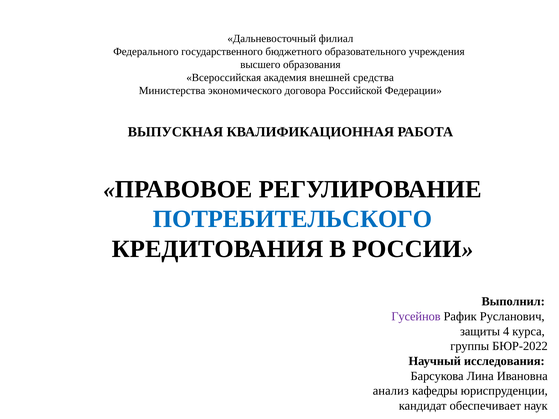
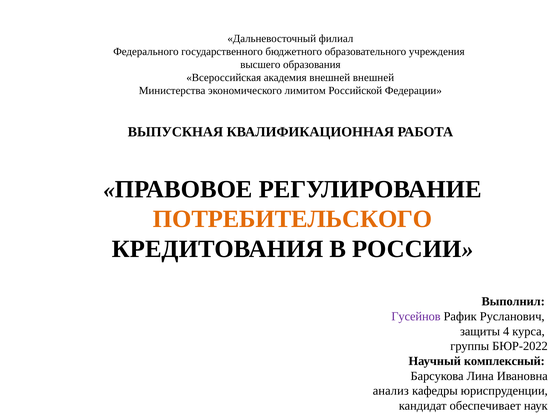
внешней средства: средства -> внешней
договора: договора -> лимитом
ПОТРЕБИТЕЛЬСКОГО colour: blue -> orange
исследования: исследования -> комплексный
